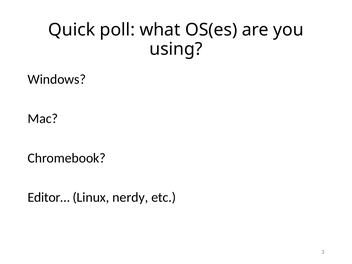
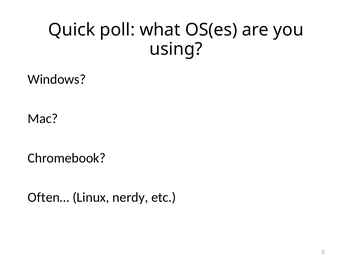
Editor…: Editor… -> Often…
